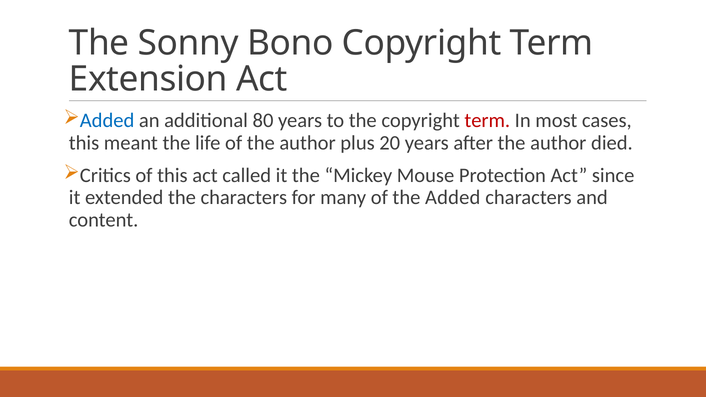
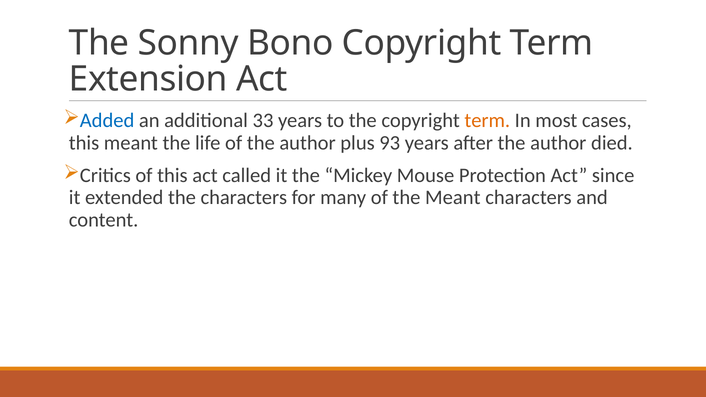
80: 80 -> 33
term at (487, 121) colour: red -> orange
20: 20 -> 93
the Added: Added -> Meant
